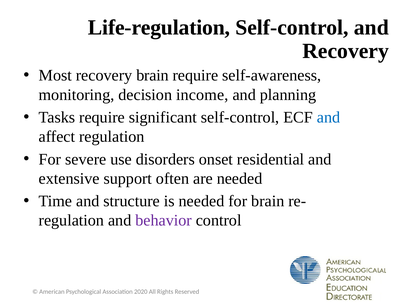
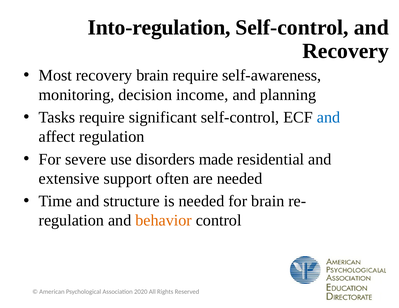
Life-regulation: Life-regulation -> Into-regulation
onset: onset -> made
behavior colour: purple -> orange
